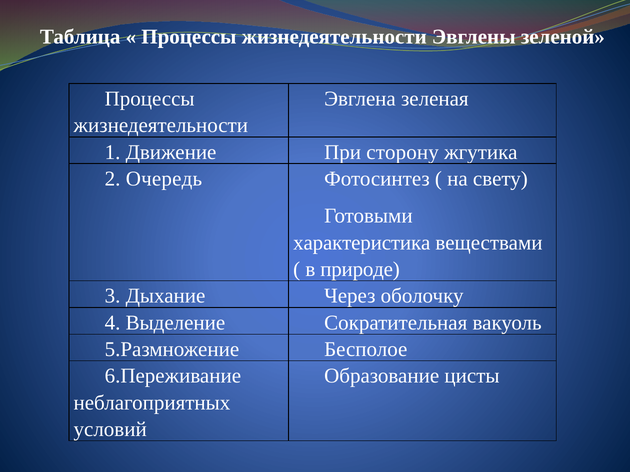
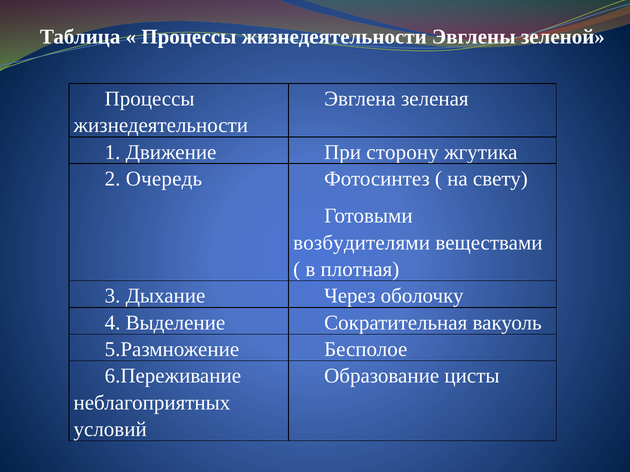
характеристика: характеристика -> возбудителями
природе: природе -> плотная
